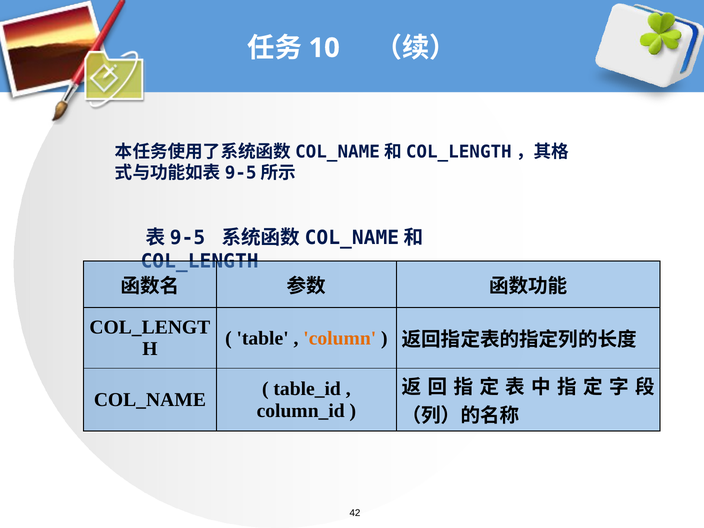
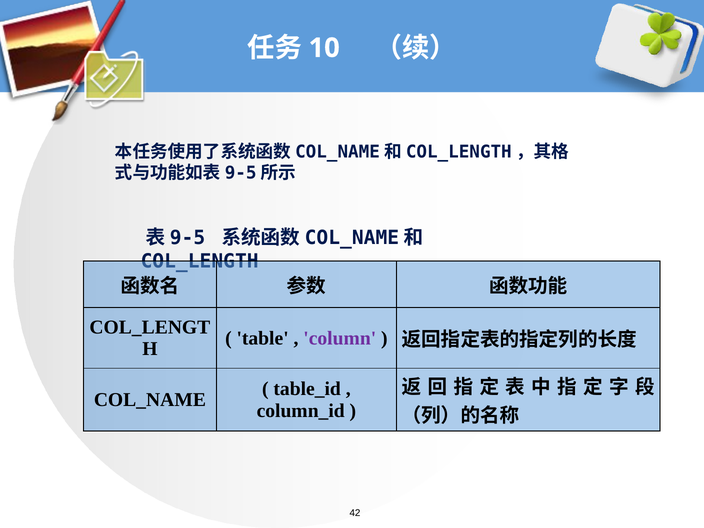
column colour: orange -> purple
